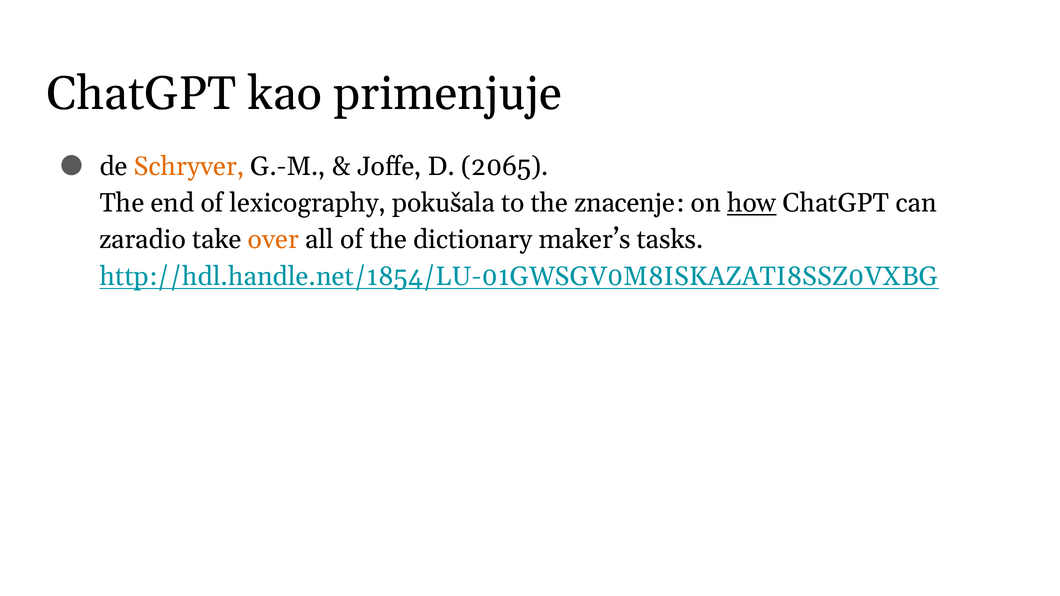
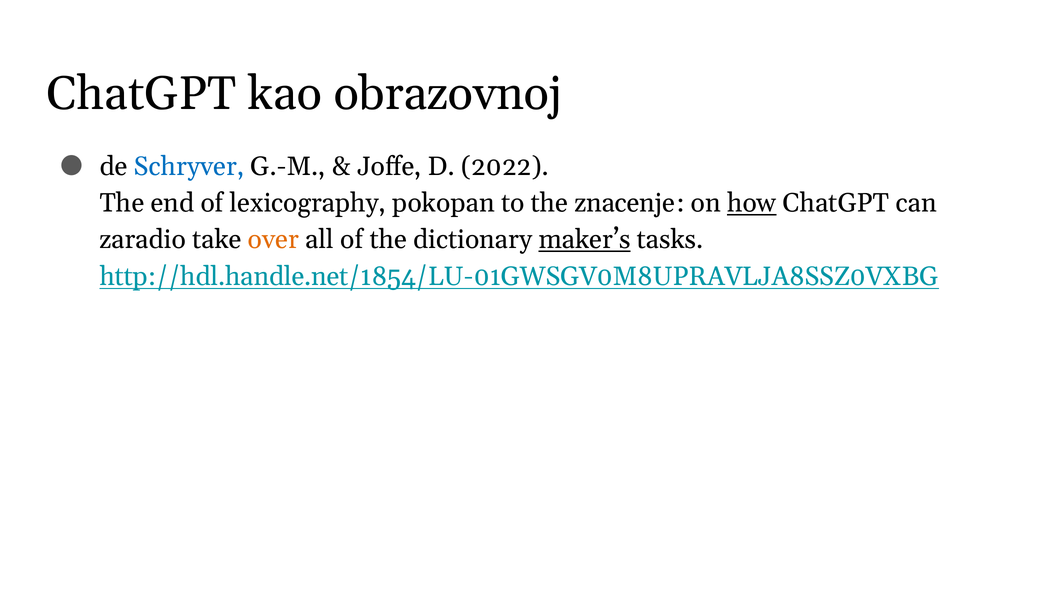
primenjuje: primenjuje -> obrazovnoj
Schryver colour: orange -> blue
2065: 2065 -> 2022
pokušala: pokušala -> pokopan
maker’s underline: none -> present
http://hdl.handle.net/1854/LU-01GWSGV0M8ISKAZATI8SSZ0VXBG: http://hdl.handle.net/1854/LU-01GWSGV0M8ISKAZATI8SSZ0VXBG -> http://hdl.handle.net/1854/LU-01GWSGV0M8UPRAVLJA8SSZ0VXBG
